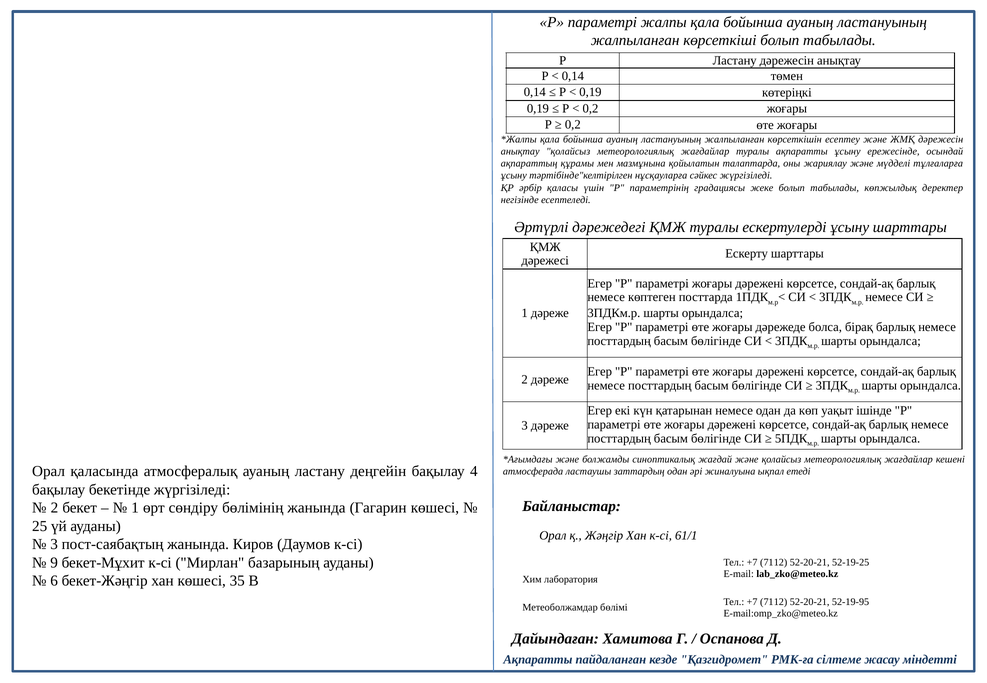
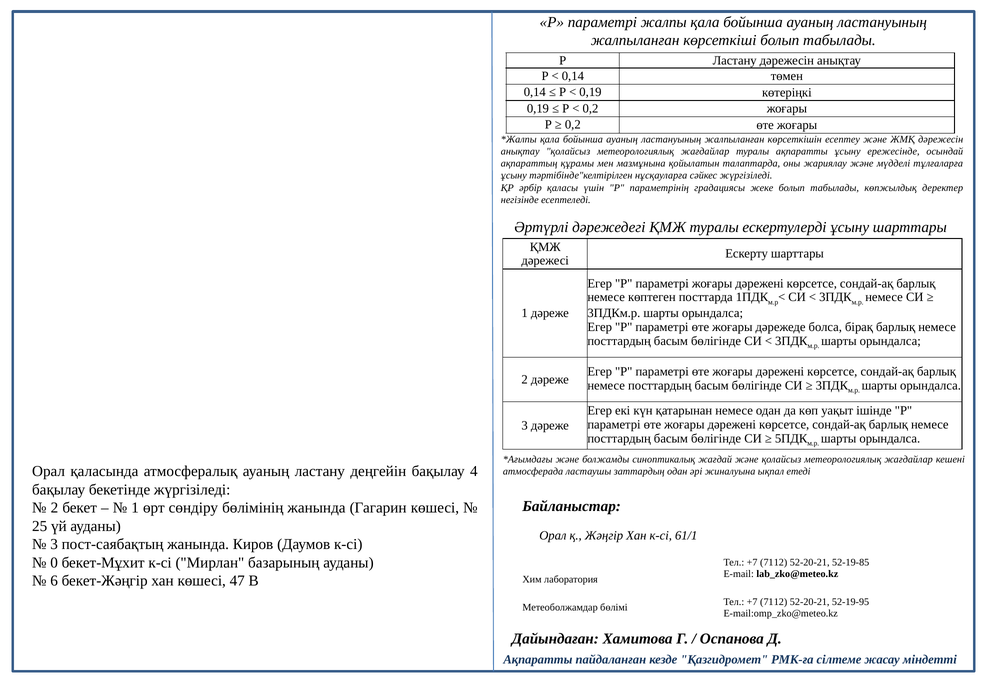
9: 9 -> 0
52-19-25: 52-19-25 -> 52-19-85
35: 35 -> 47
